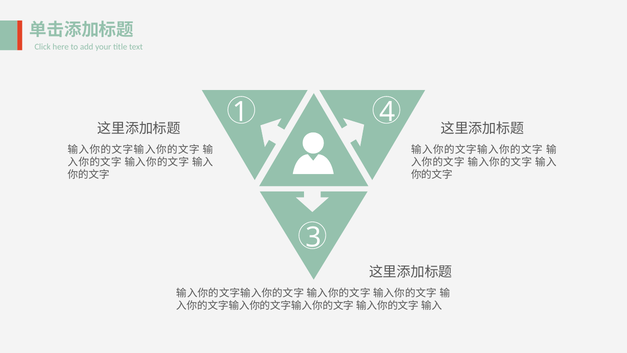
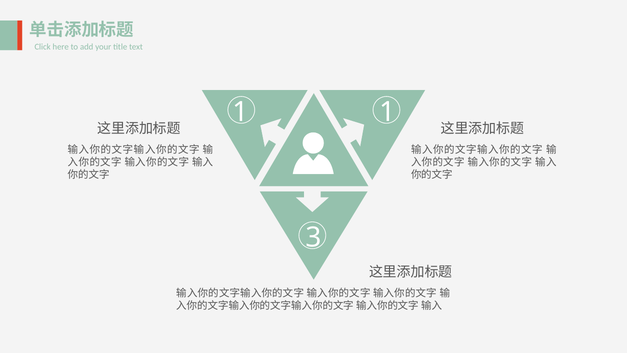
4 at (387, 112): 4 -> 1
